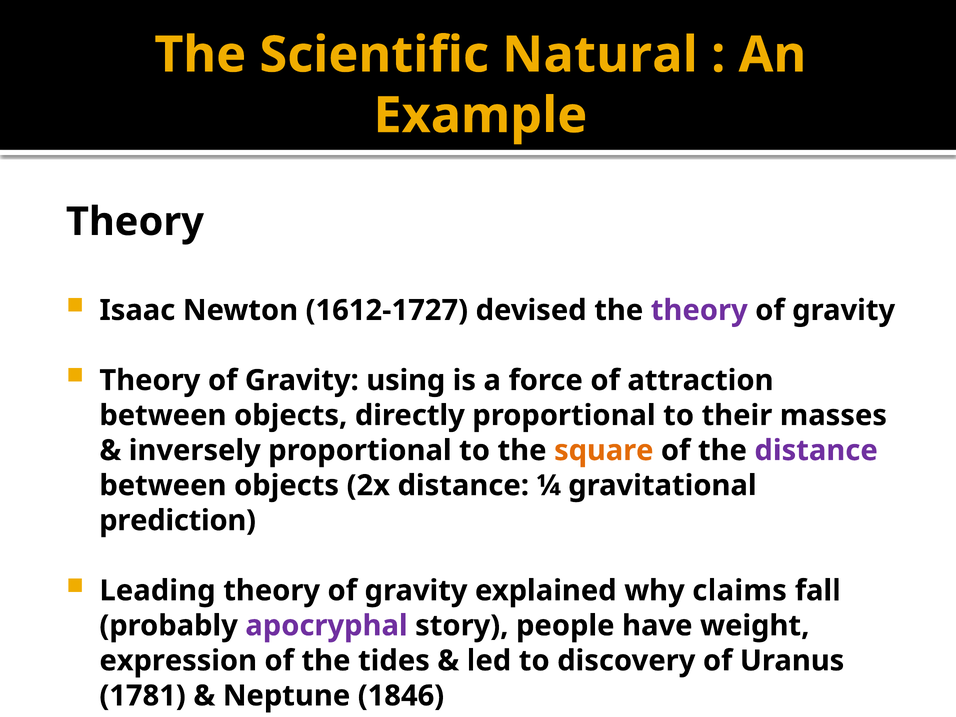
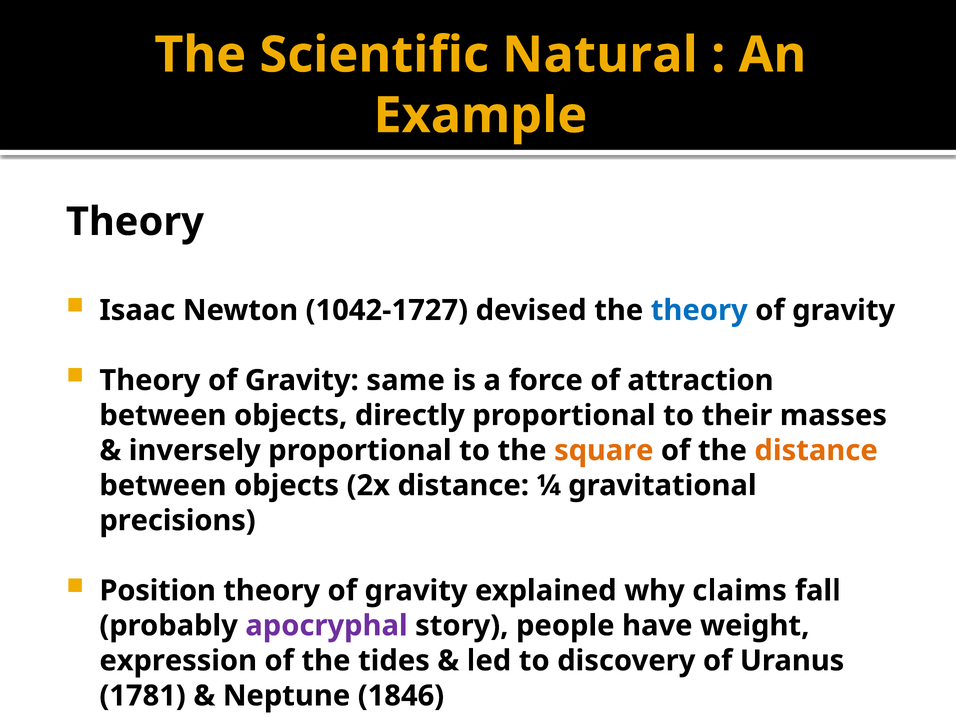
1612-1727: 1612-1727 -> 1042-1727
theory at (699, 310) colour: purple -> blue
using: using -> same
distance at (816, 450) colour: purple -> orange
prediction: prediction -> precisions
Leading: Leading -> Position
